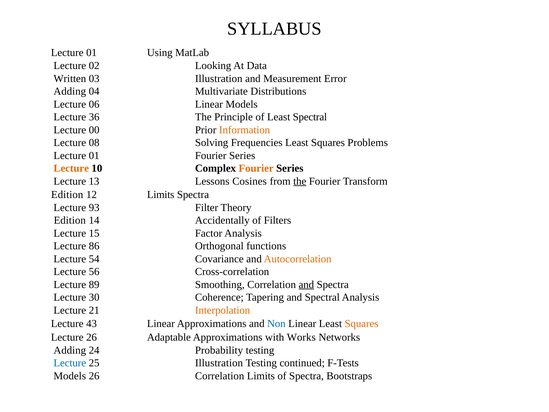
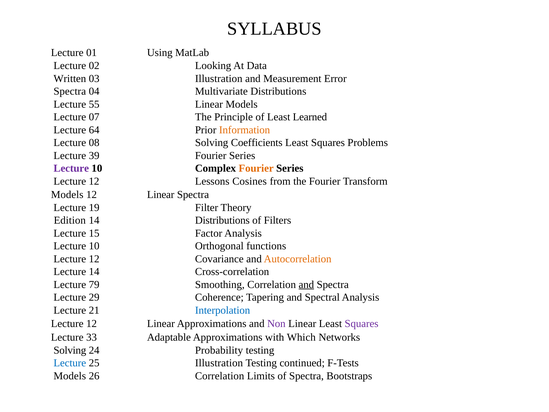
Adding at (70, 91): Adding -> Spectra
06: 06 -> 55
36: 36 -> 07
Least Spectral: Spectral -> Learned
00: 00 -> 64
Frequencies: Frequencies -> Coefficients
01 at (94, 155): 01 -> 39
Lecture at (71, 168) colour: orange -> purple
13 at (94, 181): 13 -> 12
the at (300, 181) underline: present -> none
Edition at (67, 195): Edition -> Models
Limits at (161, 195): Limits -> Linear
93: 93 -> 19
14 Accidentally: Accidentally -> Distributions
86 at (94, 246): 86 -> 10
54 at (94, 259): 54 -> 12
Lecture 56: 56 -> 14
89: 89 -> 79
30: 30 -> 29
Interpolation colour: orange -> blue
43 at (92, 324): 43 -> 12
Non colour: blue -> purple
Squares at (362, 324) colour: orange -> purple
Lecture 26: 26 -> 33
Works: Works -> Which
Adding at (70, 350): Adding -> Solving
